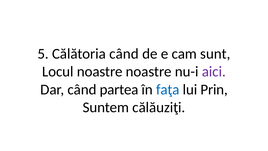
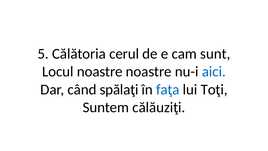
Călătoria când: când -> cerul
aici colour: purple -> blue
partea: partea -> spălaţi
Prin: Prin -> Toţi
